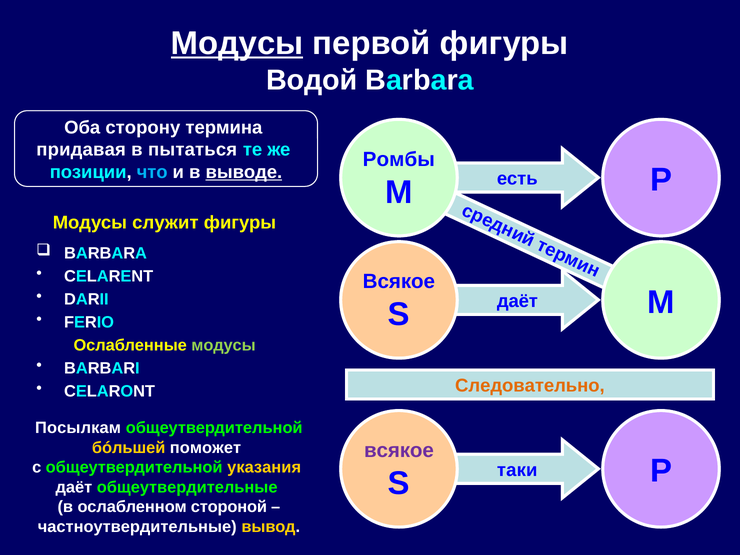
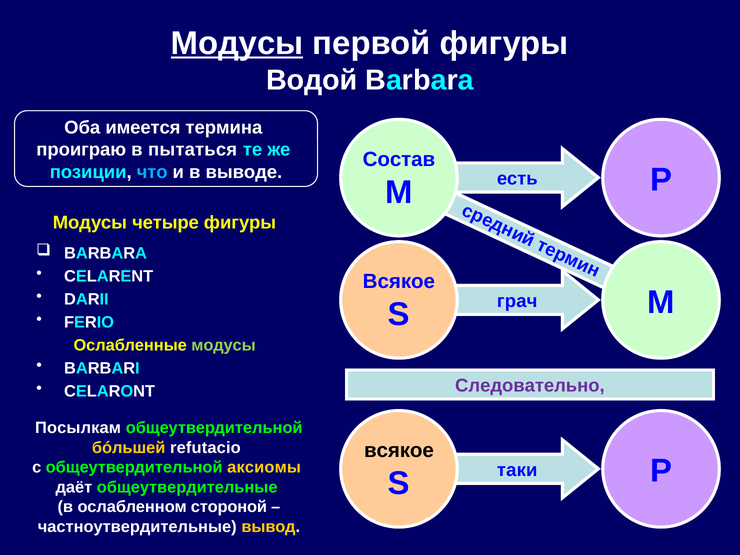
сторону: сторону -> имеется
придавая: придавая -> проиграю
Ромбы: Ромбы -> Состав
выводе underline: present -> none
служит: служит -> четыре
даёт at (517, 301): даёт -> грач
Следовательно colour: orange -> purple
поможет: поможет -> refutacio
всякое at (399, 450) colour: purple -> black
указания: указания -> аксиомы
